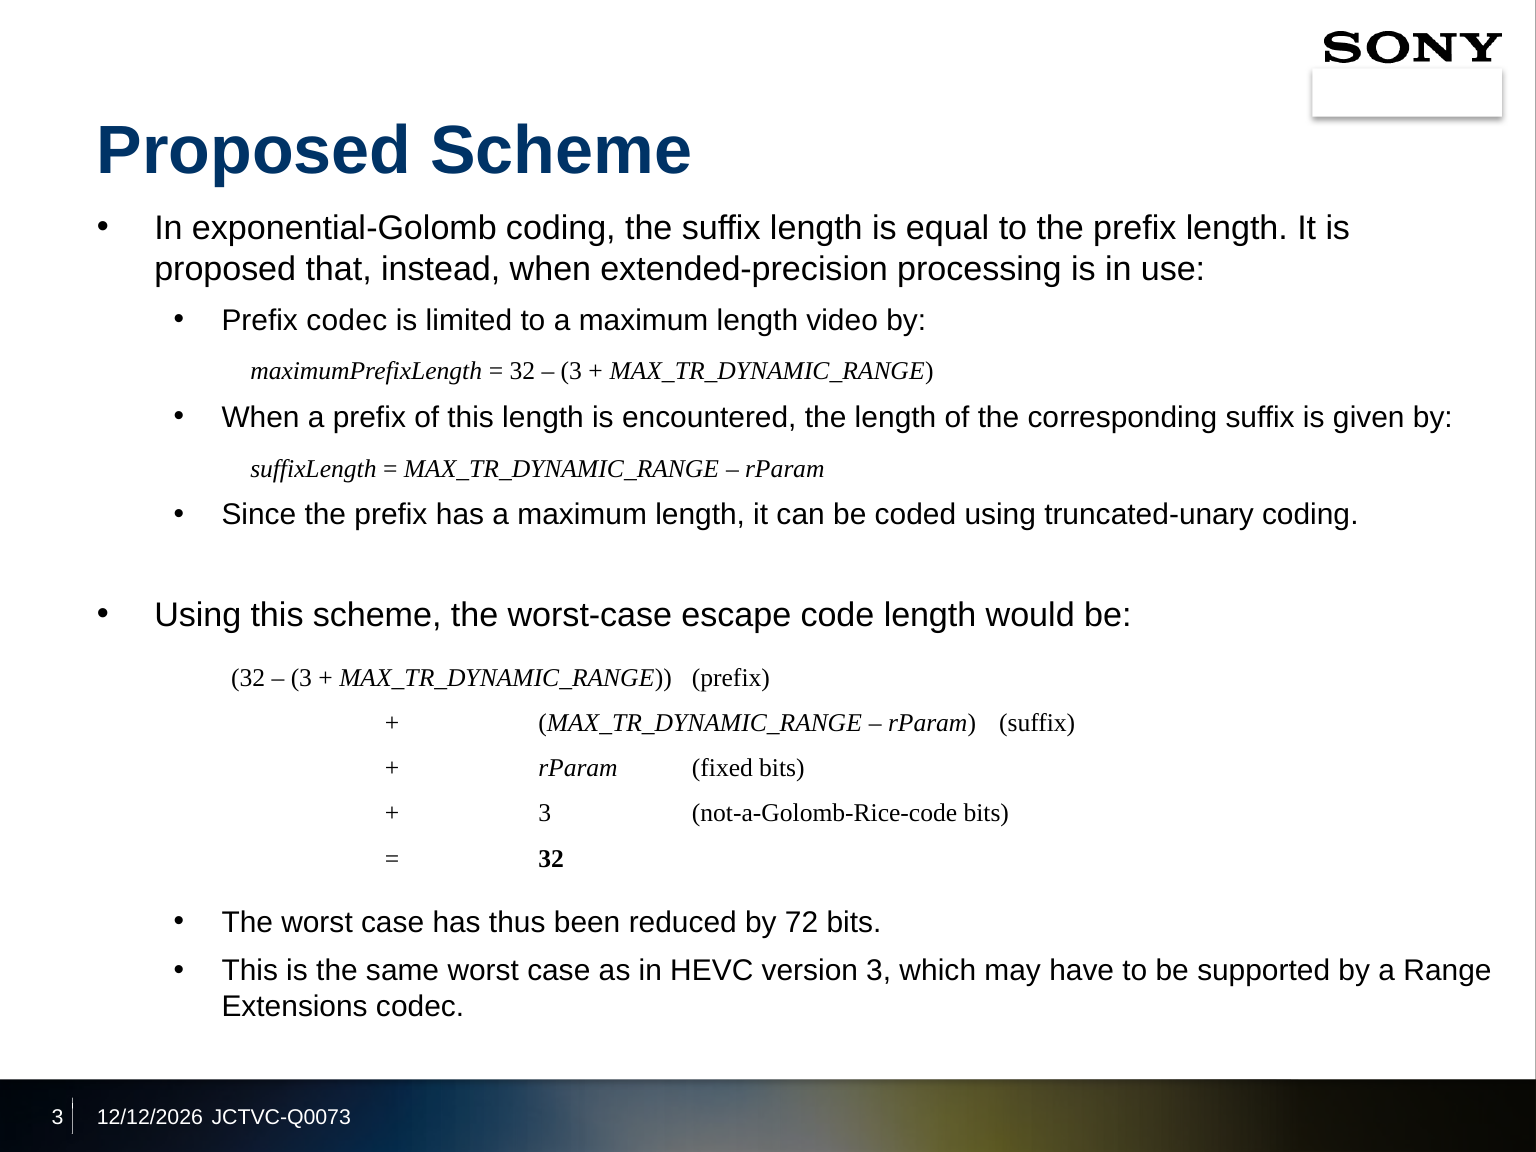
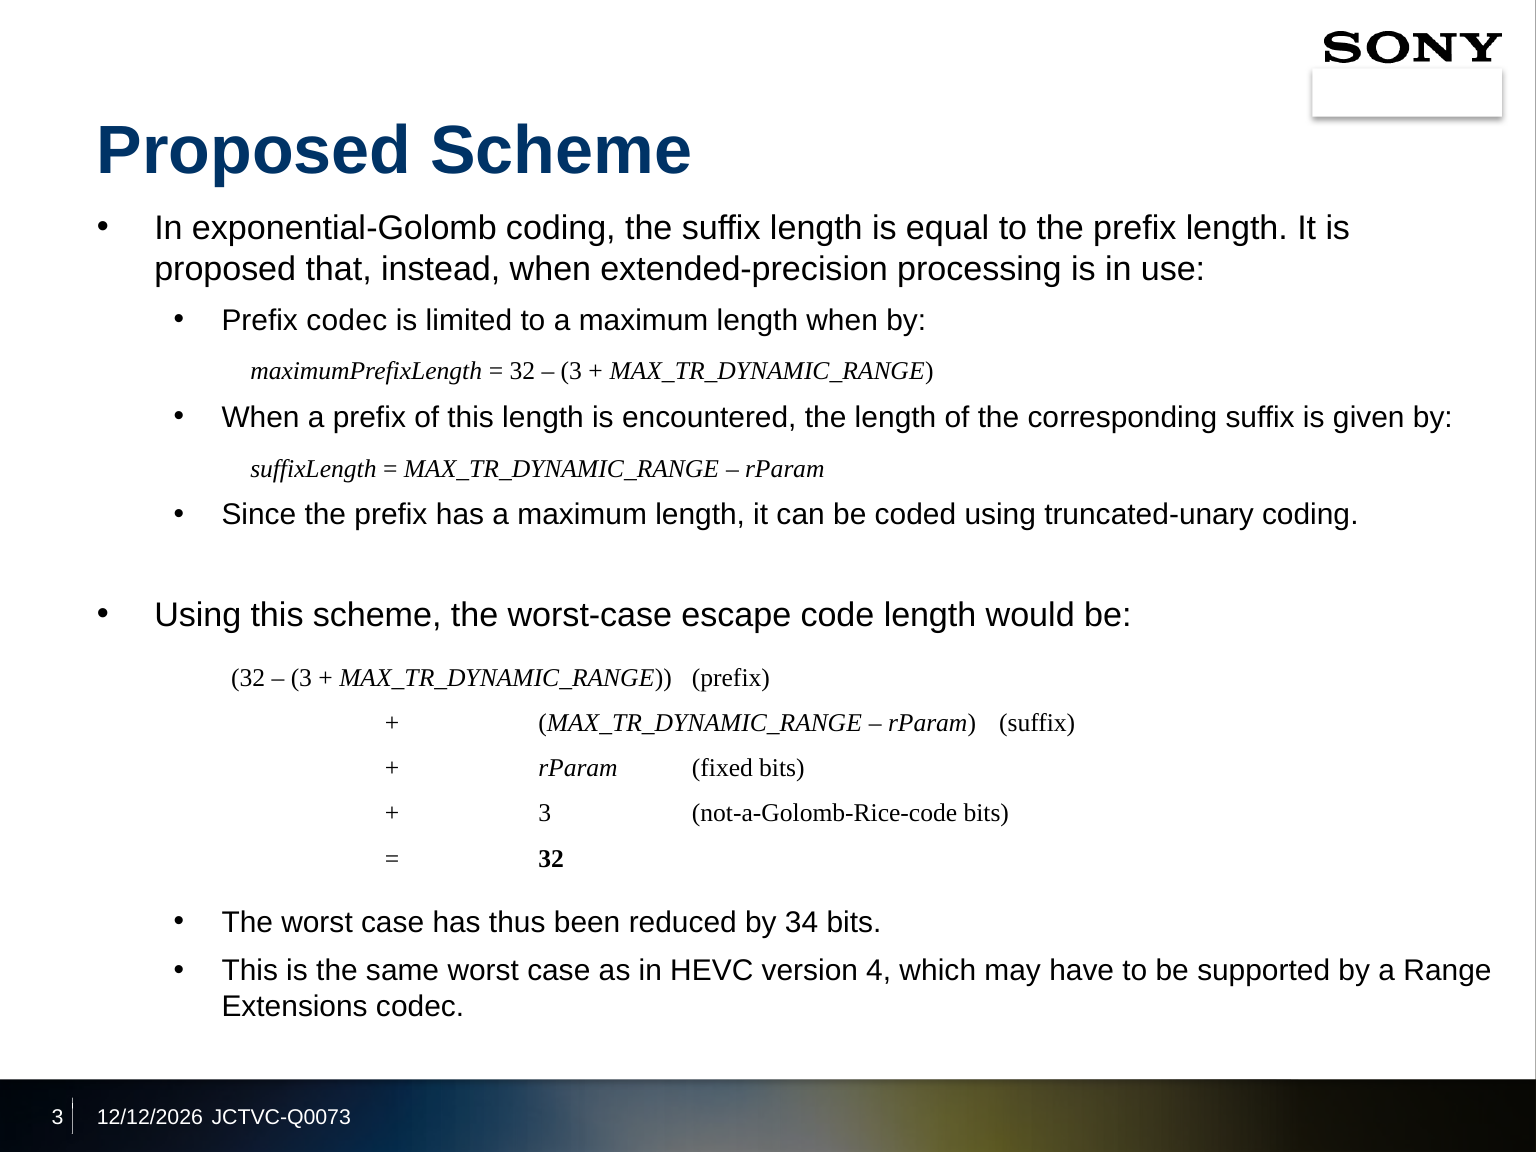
length video: video -> when
72: 72 -> 34
version 3: 3 -> 4
